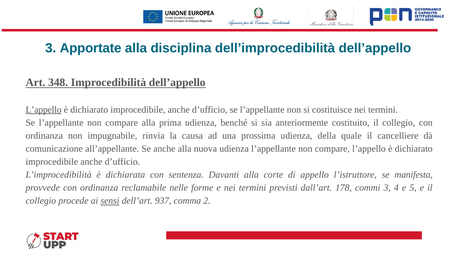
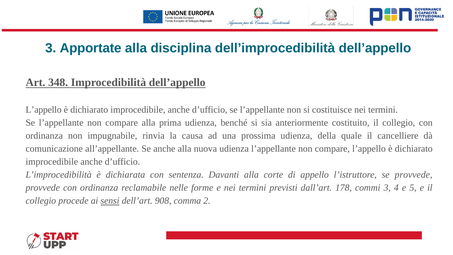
L’appello at (44, 110) underline: present -> none
se manifesta: manifesta -> provvede
937: 937 -> 908
